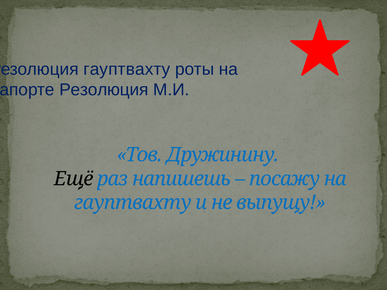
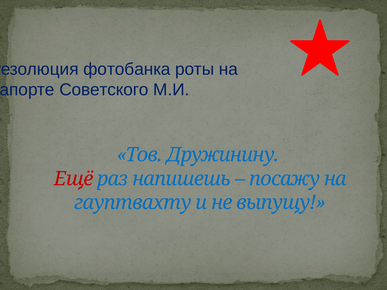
гауптвахту at (127, 69): гауптвахту -> фотобанка
Резолюция at (104, 90): Резолюция -> Советского
Ещё colour: black -> red
